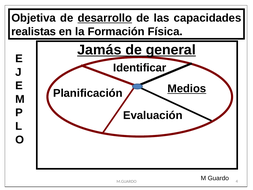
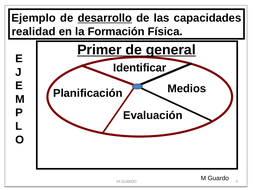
Objetiva: Objetiva -> Ejemplo
realistas: realistas -> realidad
Jamás: Jamás -> Primer
Medios underline: present -> none
